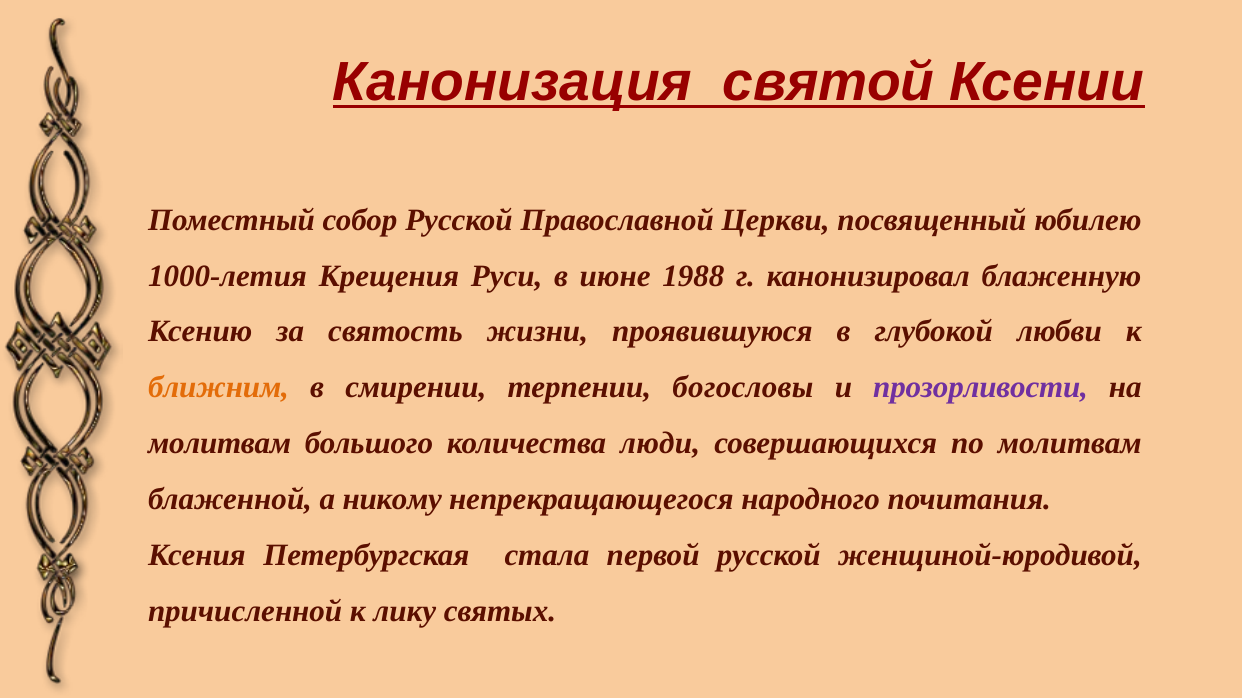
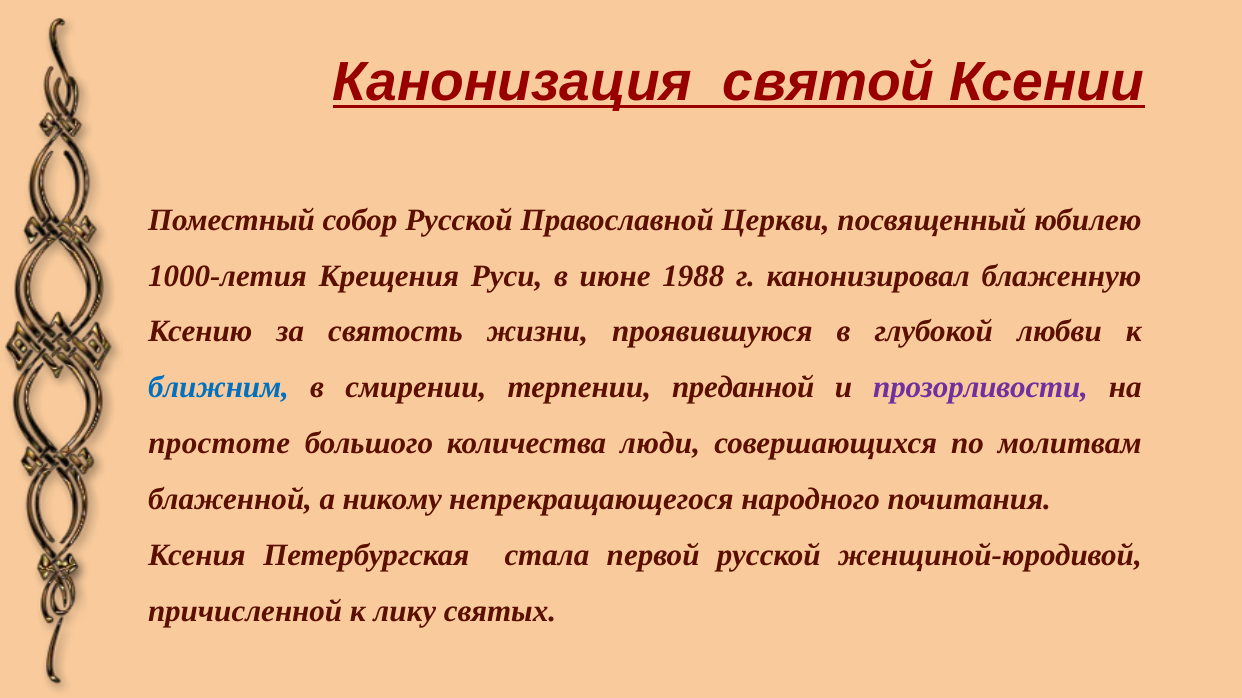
ближним colour: orange -> blue
богословы: богословы -> преданной
молитвам at (220, 444): молитвам -> простоте
